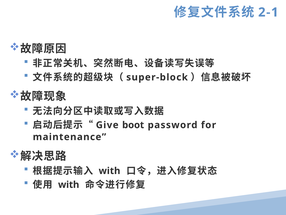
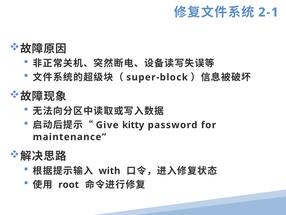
boot: boot -> kitty
with at (69, 184): with -> root
